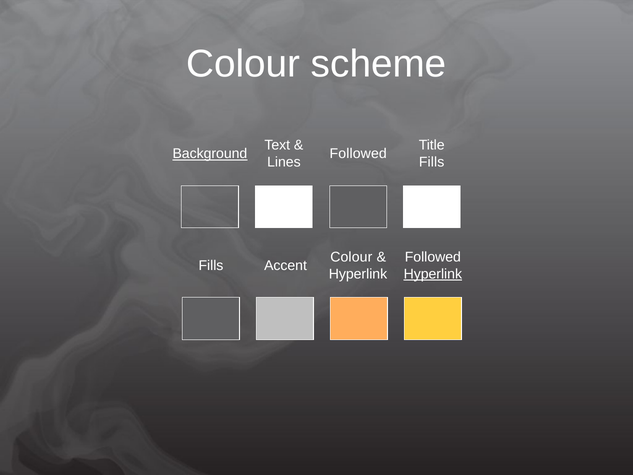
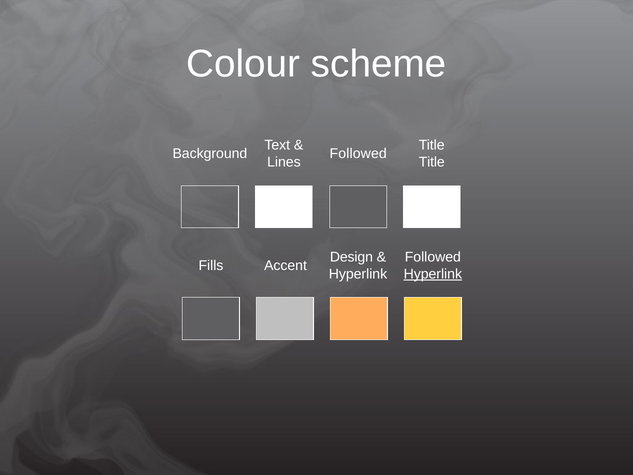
Background underline: present -> none
Fills at (432, 162): Fills -> Title
Colour at (351, 257): Colour -> Design
